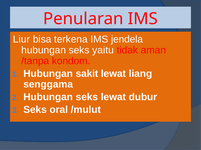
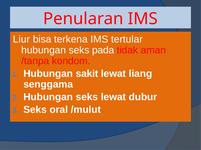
jendela: jendela -> tertular
yaitu: yaitu -> pada
